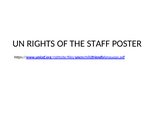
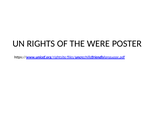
STAFF: STAFF -> WERE
